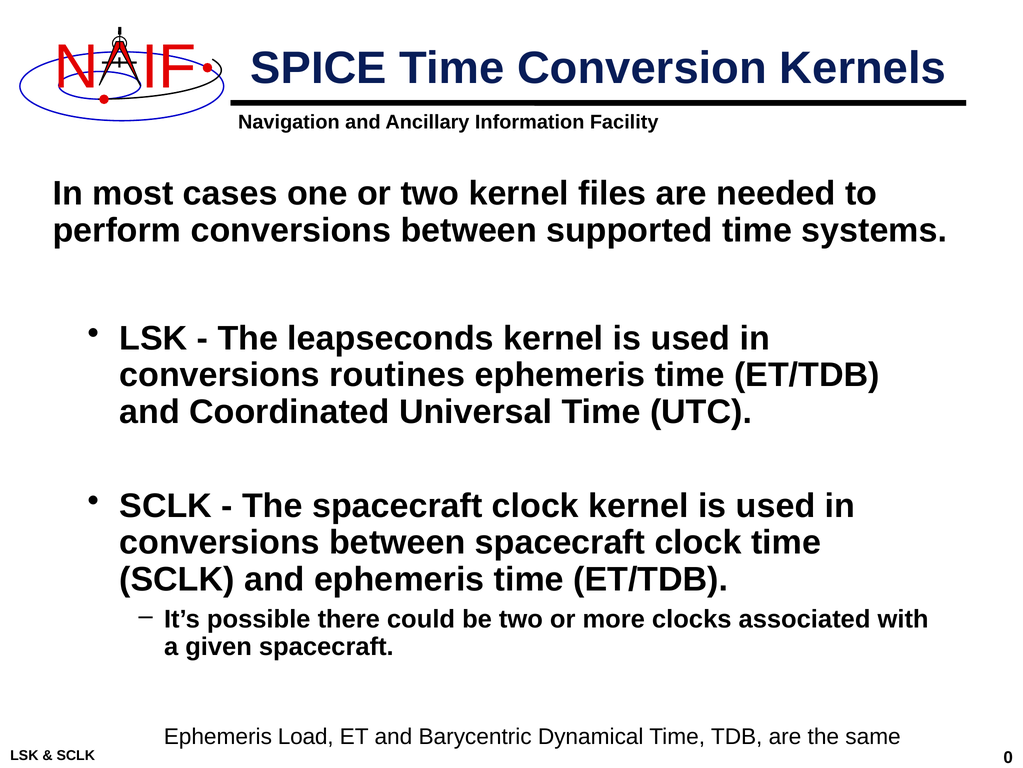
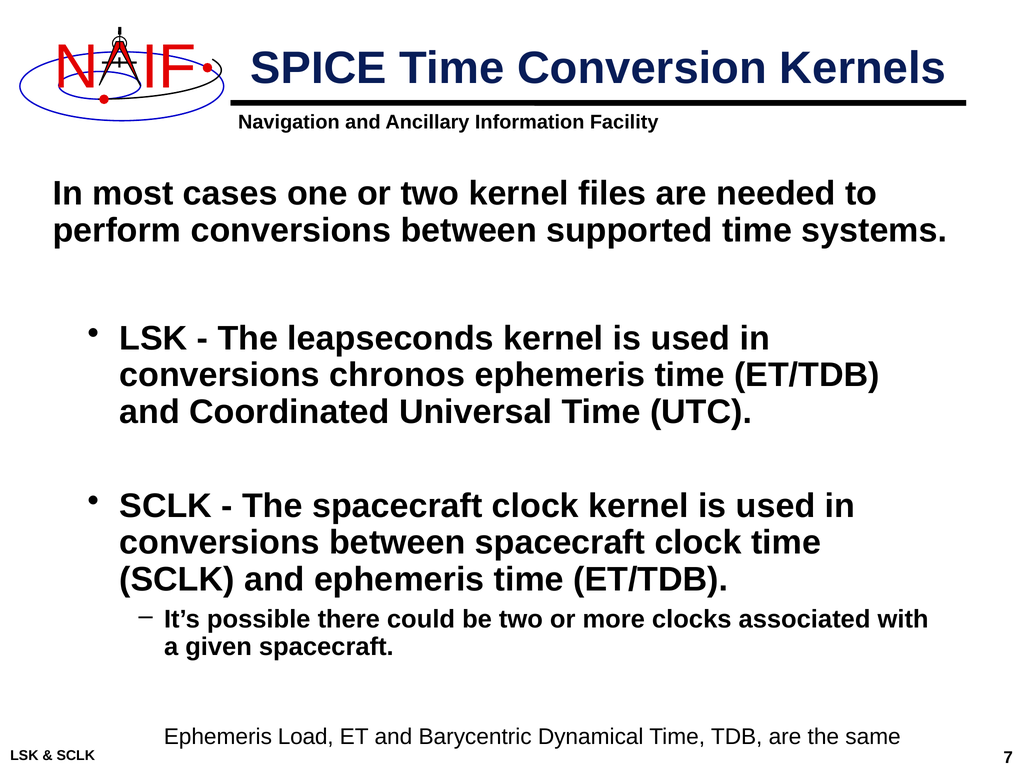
routines: routines -> chronos
0: 0 -> 7
